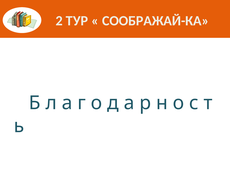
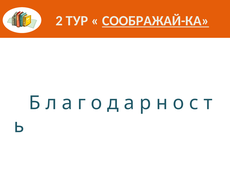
СООБРАЖАЙ-КА underline: none -> present
